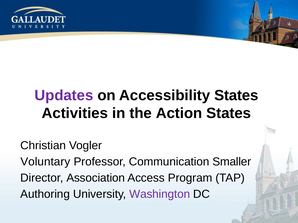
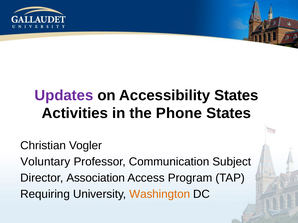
Action: Action -> Phone
Smaller: Smaller -> Subject
Authoring: Authoring -> Requiring
Washington colour: purple -> orange
